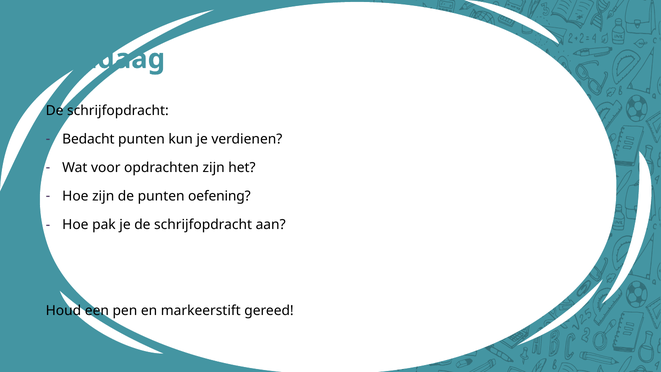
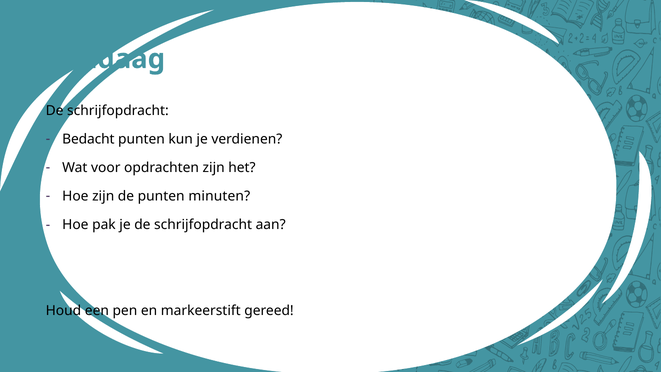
oefening: oefening -> minuten
